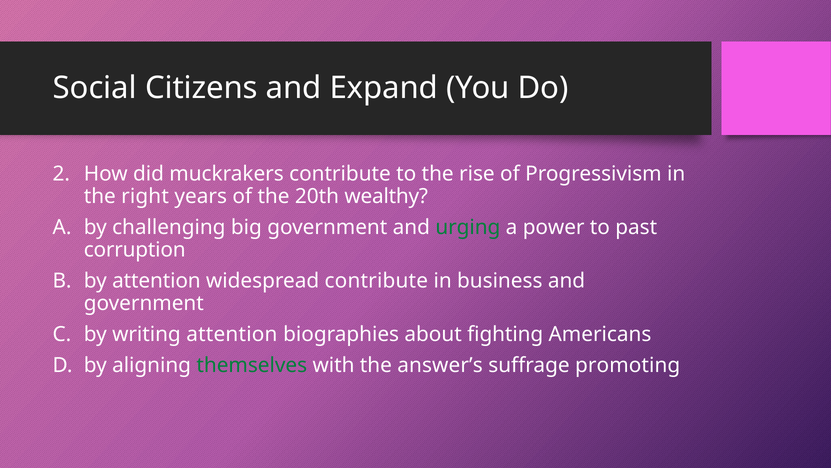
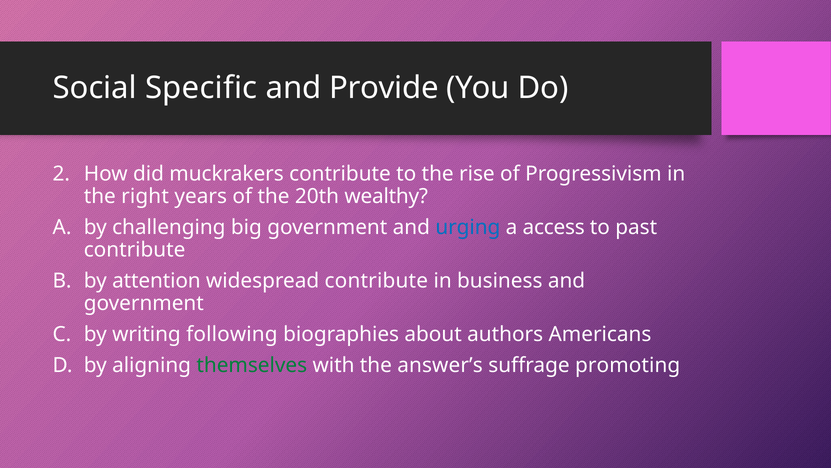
Citizens: Citizens -> Specific
Expand: Expand -> Provide
urging colour: green -> blue
power: power -> access
corruption at (135, 249): corruption -> contribute
writing attention: attention -> following
fighting: fighting -> authors
